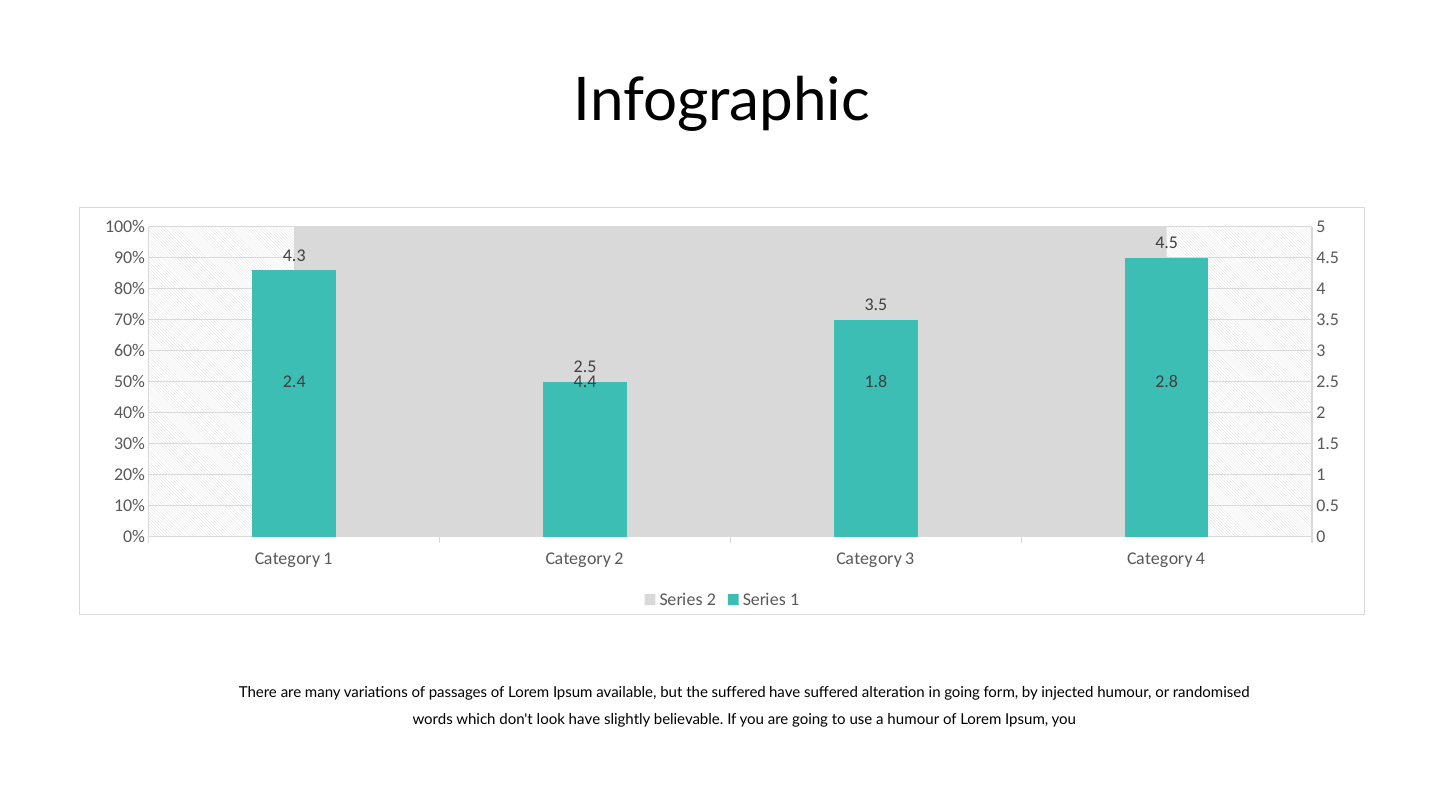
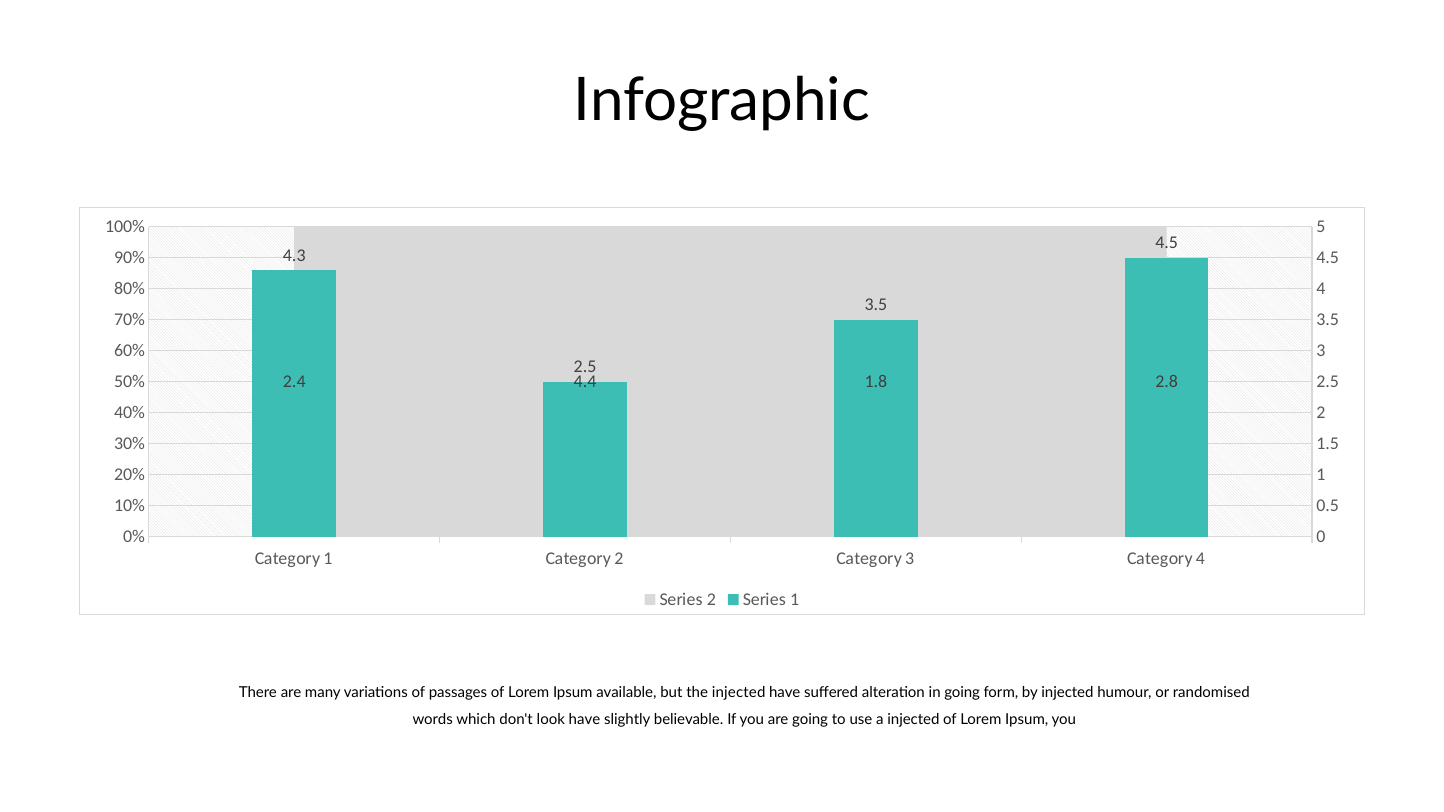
the suffered: suffered -> injected
a humour: humour -> injected
